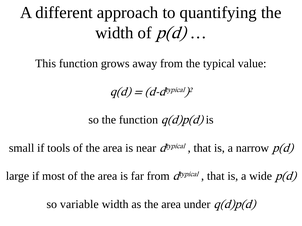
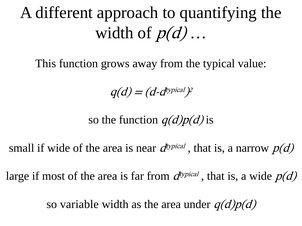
if tools: tools -> wide
